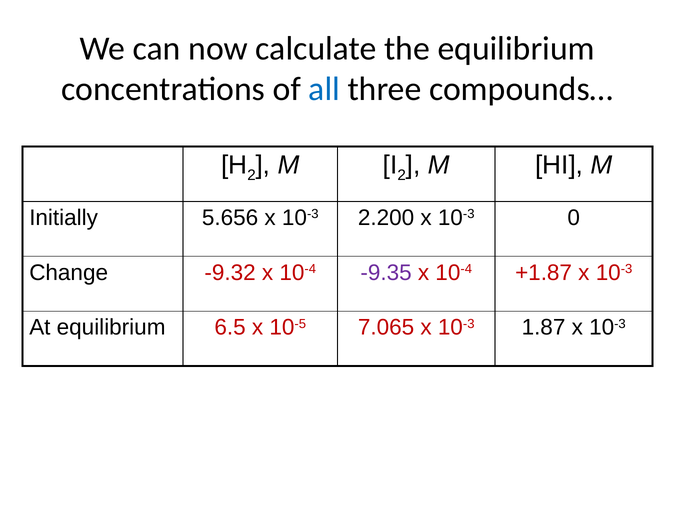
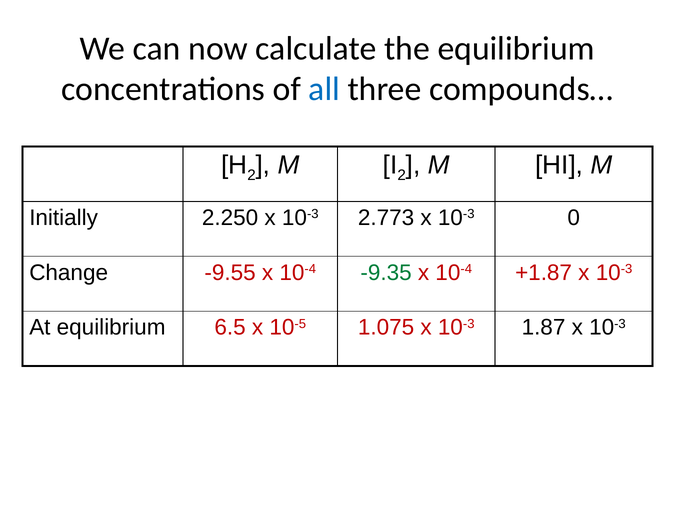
5.656: 5.656 -> 2.250
2.200: 2.200 -> 2.773
-9.32: -9.32 -> -9.55
-9.35 colour: purple -> green
7.065: 7.065 -> 1.075
